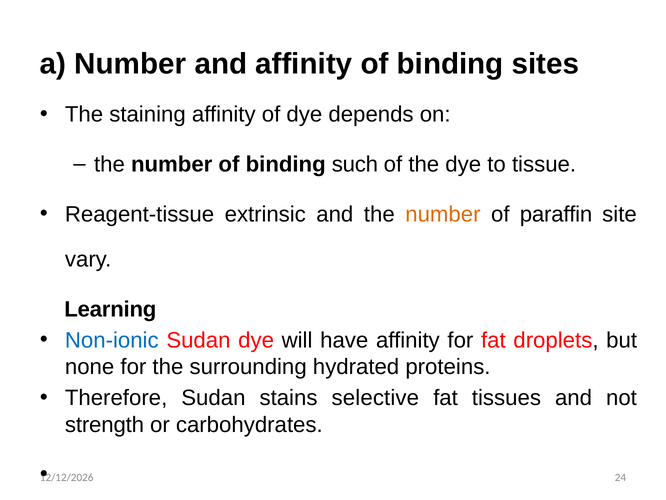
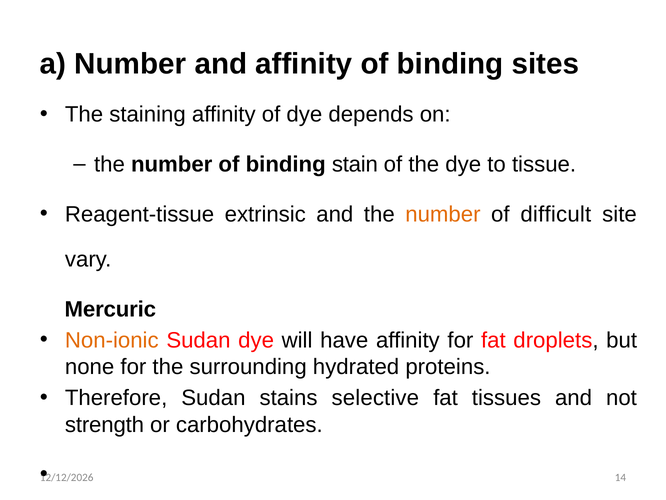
such: such -> stain
paraffin: paraffin -> difficult
Learning: Learning -> Mercuric
Non-ionic colour: blue -> orange
24: 24 -> 14
